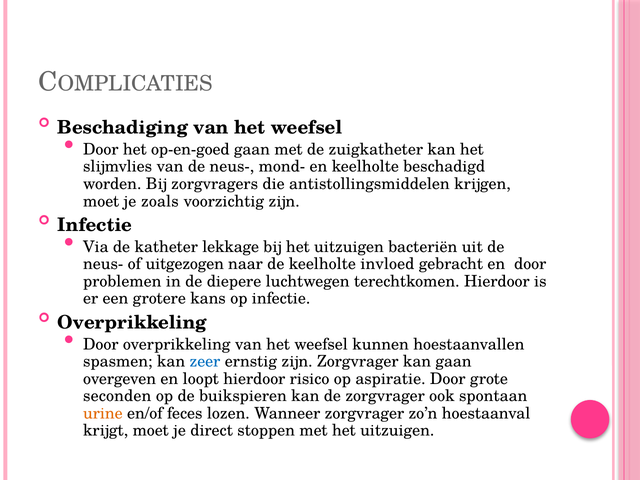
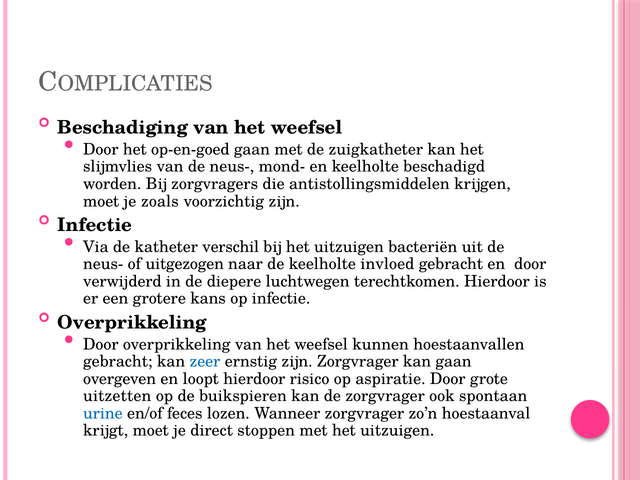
lekkage: lekkage -> verschil
problemen: problemen -> verwijderd
spasmen at (118, 362): spasmen -> gebracht
seconden: seconden -> uitzetten
urine colour: orange -> blue
